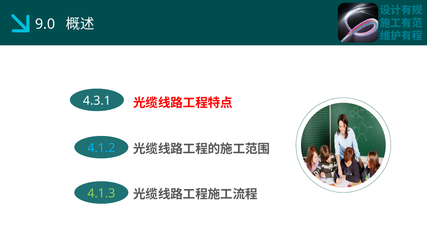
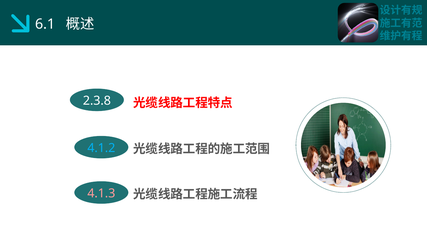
9.0: 9.0 -> 6.1
4.3.1: 4.3.1 -> 2.3.8
4.1.3 colour: light green -> pink
